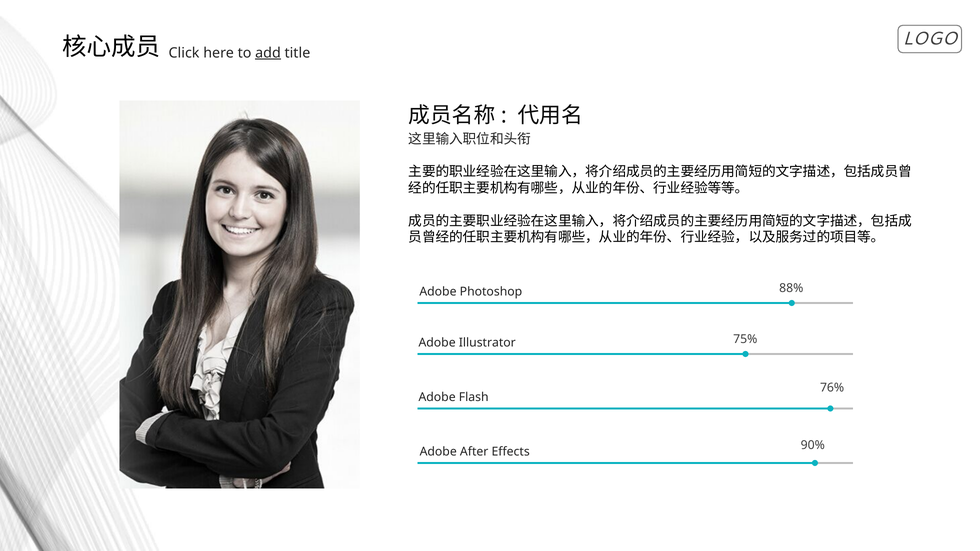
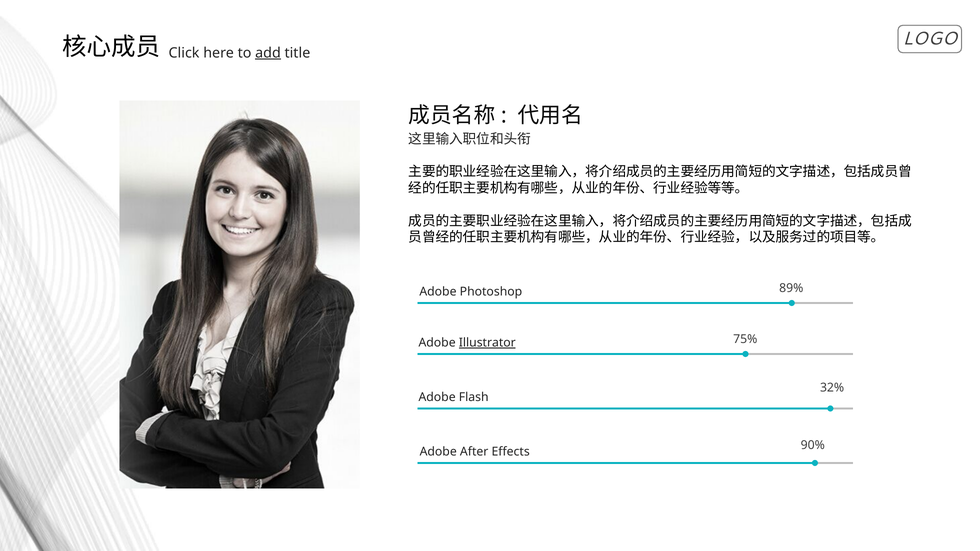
88%: 88% -> 89%
Illustrator underline: none -> present
76%: 76% -> 32%
